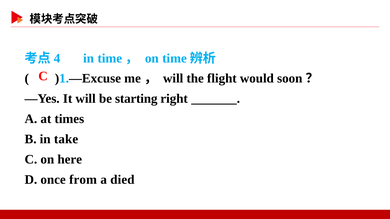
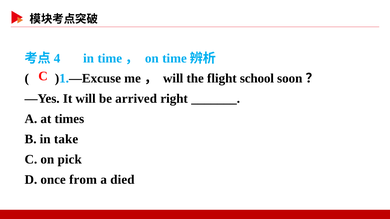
would: would -> school
starting: starting -> arrived
here: here -> pick
